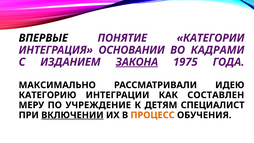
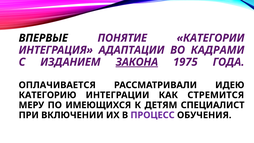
ОСНОВАНИИ: ОСНОВАНИИ -> АДАПТАЦИИ
МАКСИМАЛЬНО: МАКСИМАЛЬНО -> ОПЛАЧИВАЕТСЯ
СОСТАВЛЕН: СОСТАВЛЕН -> СТРЕМИТСЯ
УЧРЕЖДЕНИЕ: УЧРЕЖДЕНИЕ -> ИМЕЮЩИХСЯ
ВКЛЮЧЕНИИ underline: present -> none
ПРОЦЕСС colour: orange -> purple
